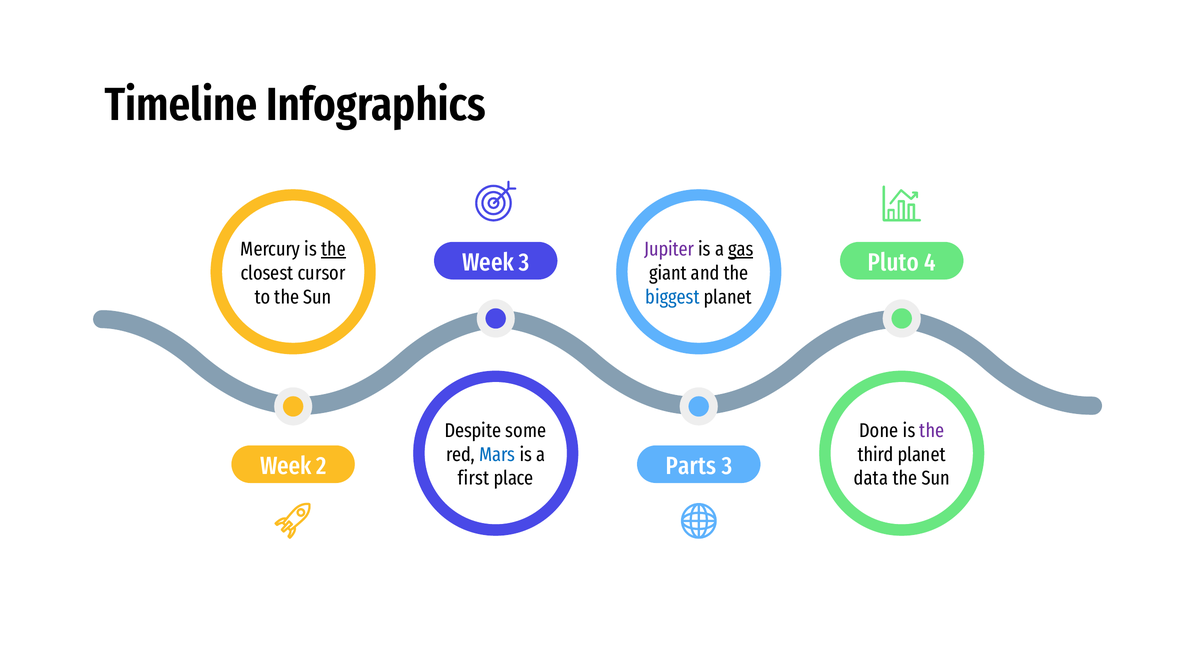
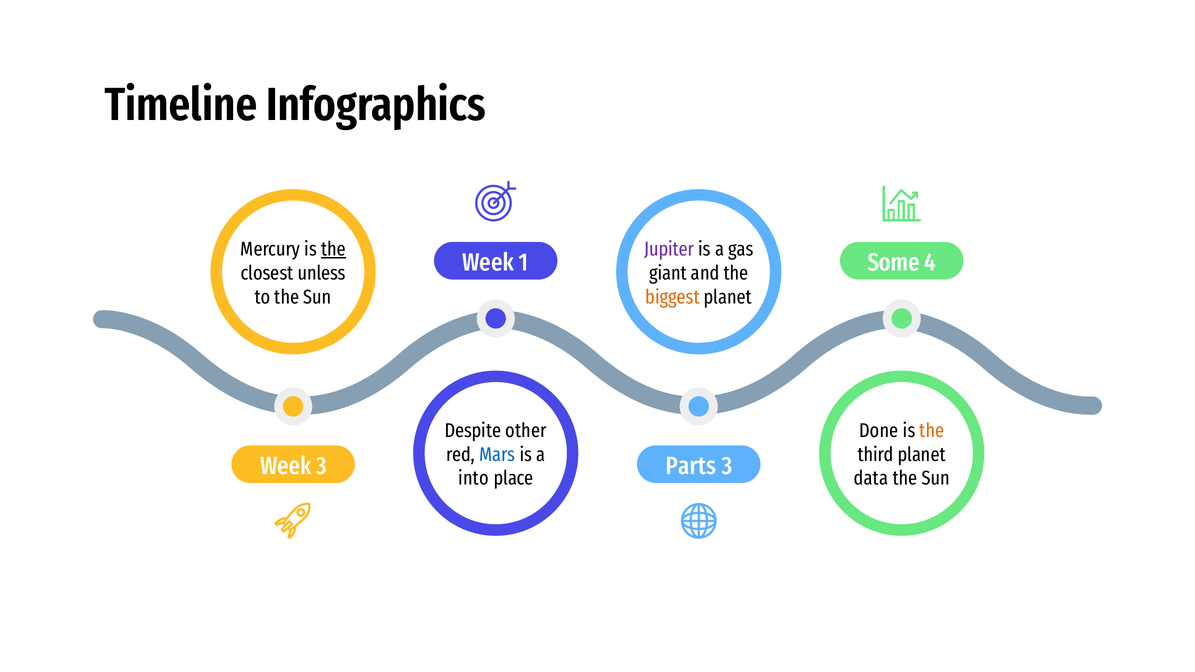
gas underline: present -> none
Week 3: 3 -> 1
Pluto: Pluto -> Some
cursor: cursor -> unless
biggest colour: blue -> orange
some: some -> other
the at (932, 431) colour: purple -> orange
Week 2: 2 -> 3
first: first -> into
